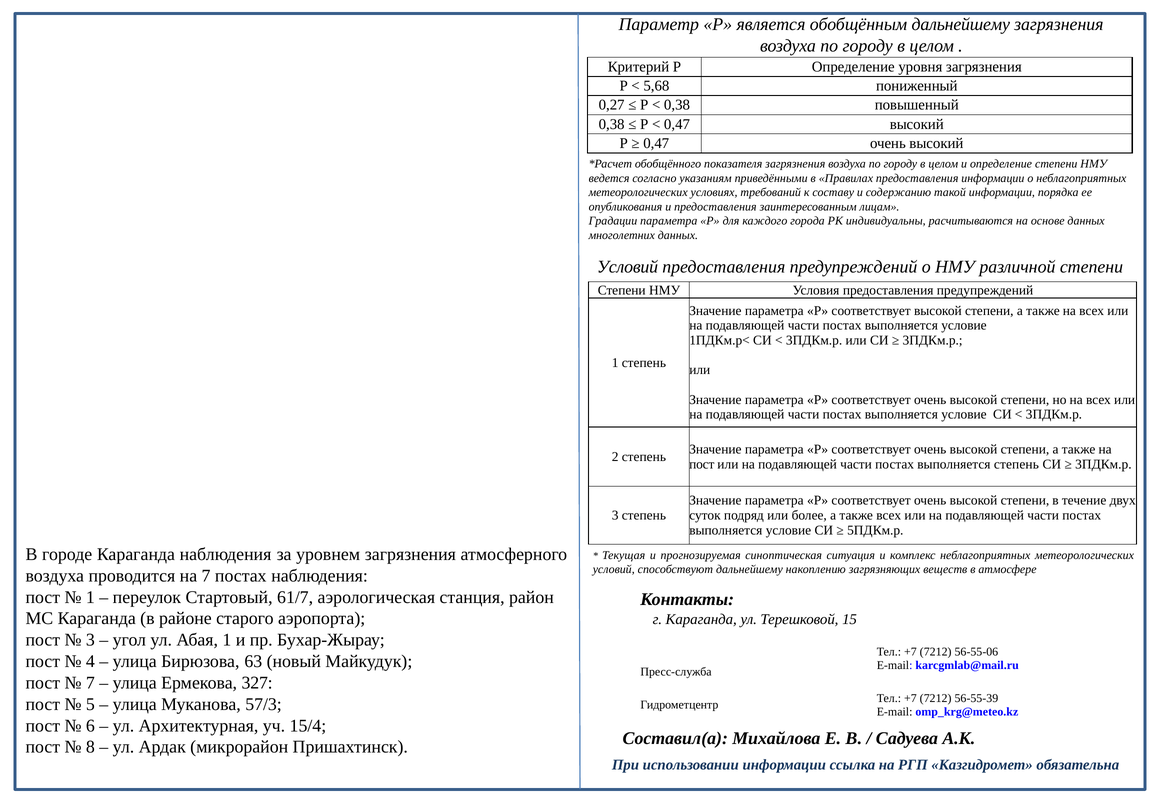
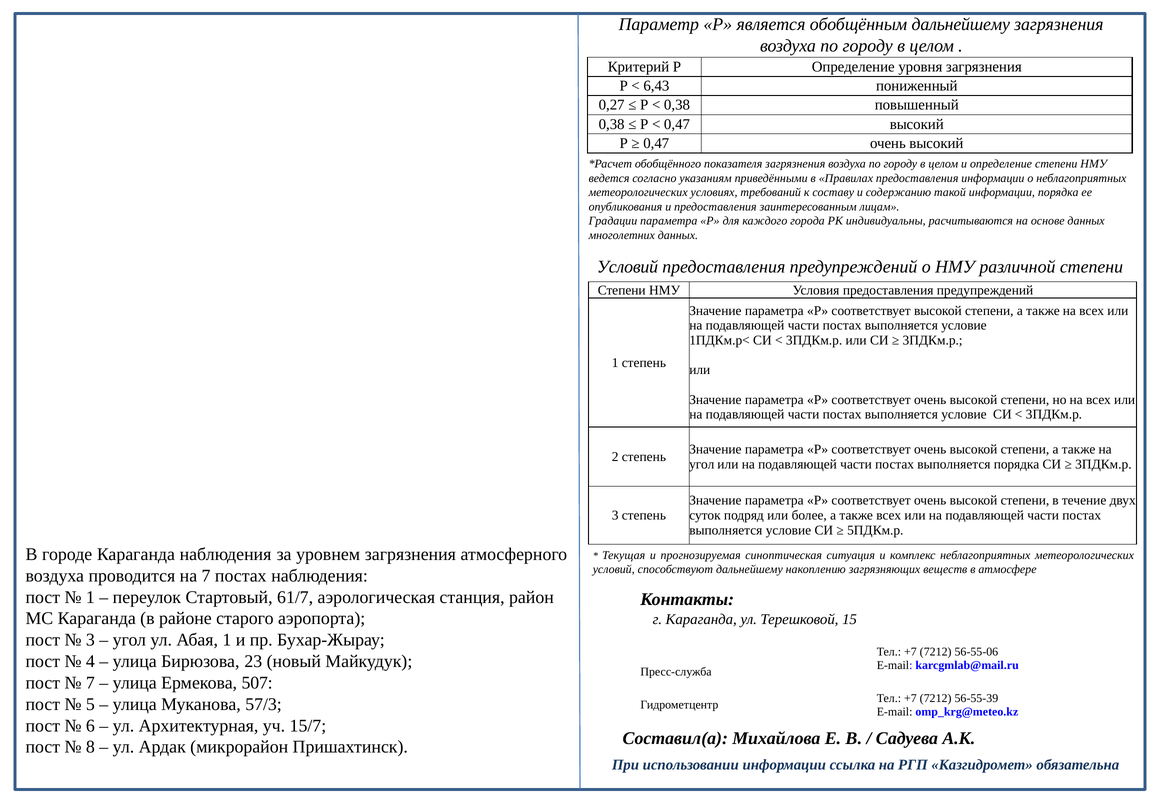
5,68: 5,68 -> 6,43
пост at (702, 464): пост -> угол
выполняется степень: степень -> порядка
63: 63 -> 23
327: 327 -> 507
15/4: 15/4 -> 15/7
